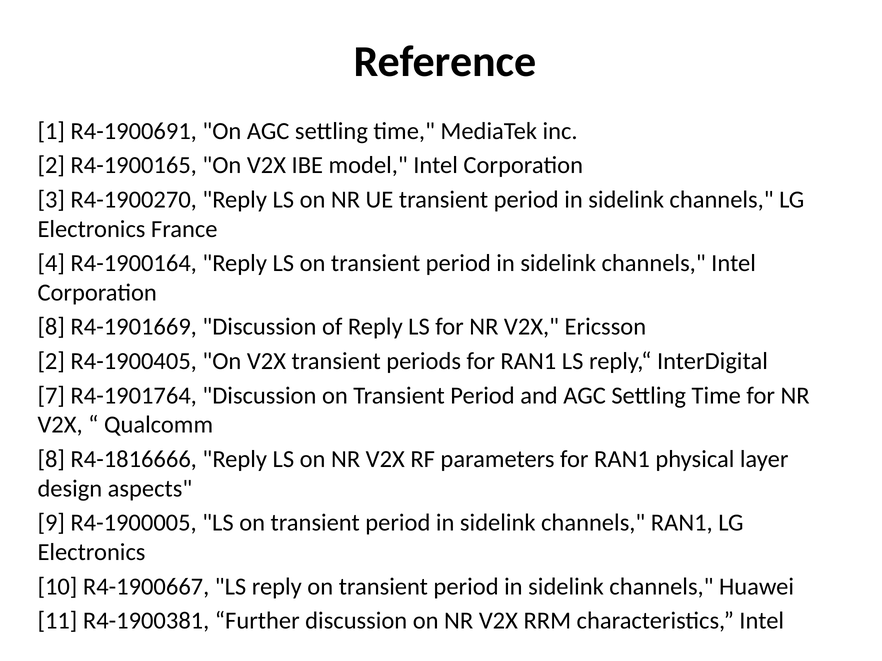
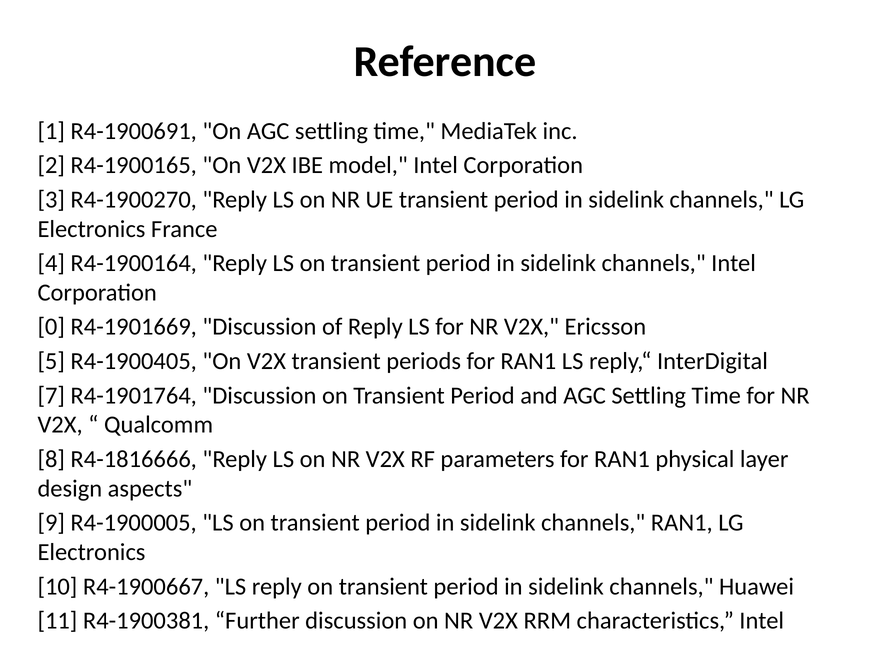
8 at (51, 327): 8 -> 0
2 at (51, 361): 2 -> 5
